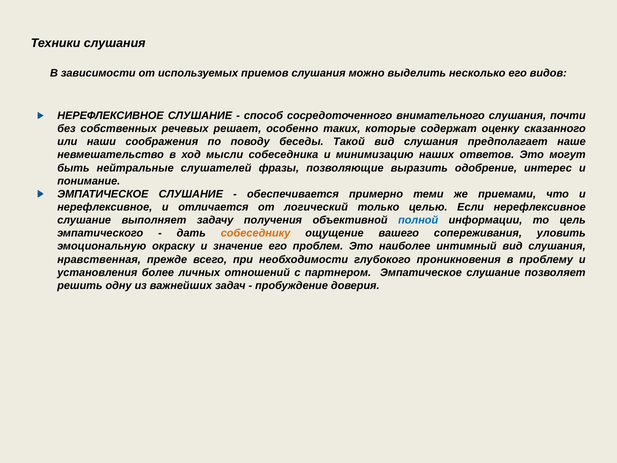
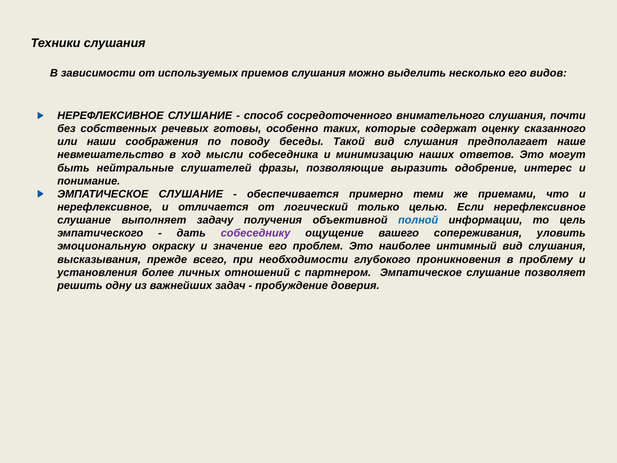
решает: решает -> готовы
собеседнику colour: orange -> purple
нравственная: нравственная -> высказывания
